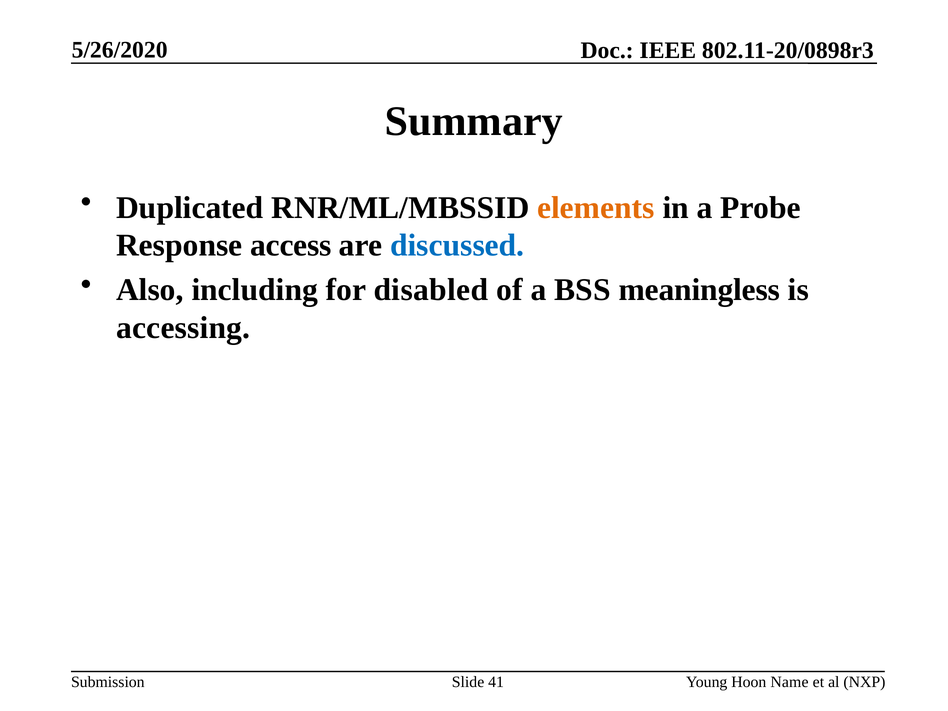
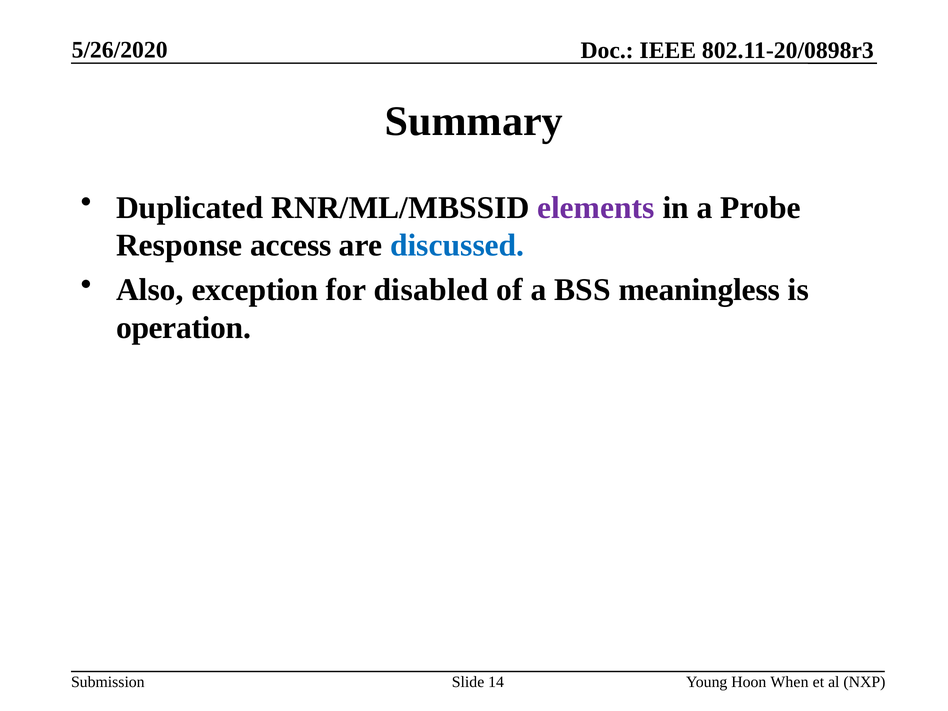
elements colour: orange -> purple
including: including -> exception
accessing: accessing -> operation
41: 41 -> 14
Name: Name -> When
